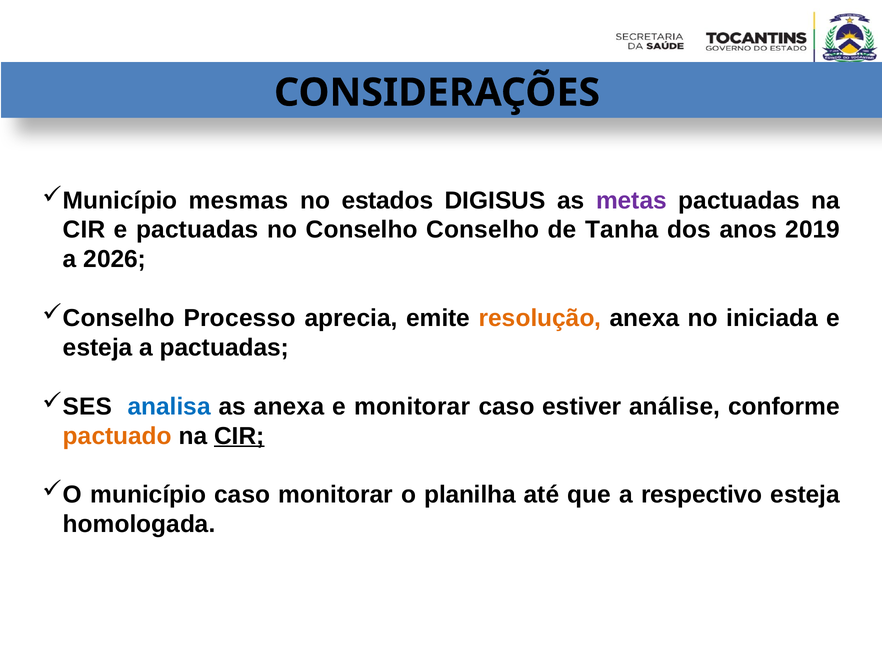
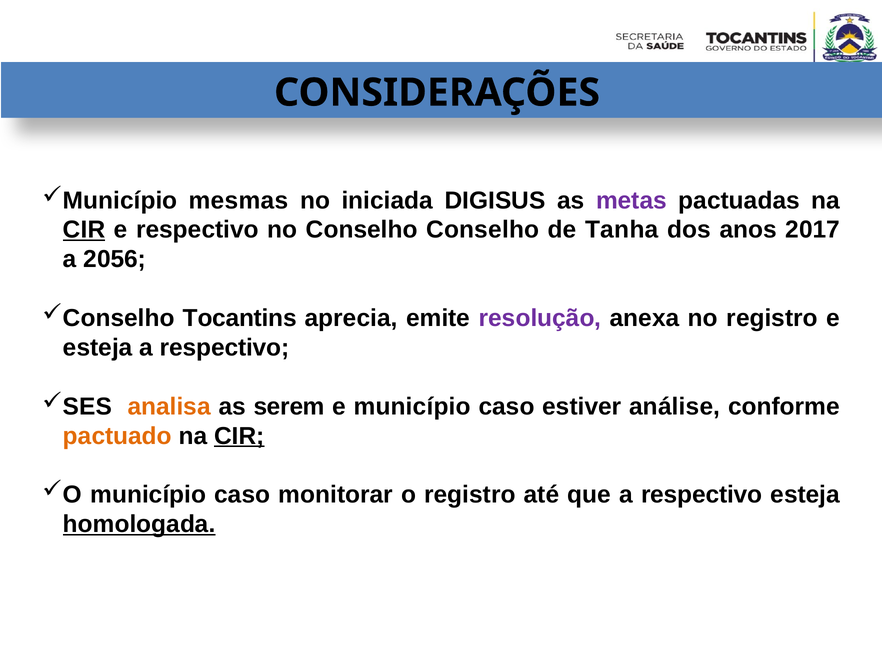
estados: estados -> iniciada
CIR at (84, 230) underline: none -> present
e pactuadas: pactuadas -> respectivo
2019: 2019 -> 2017
2026: 2026 -> 2056
Processo: Processo -> Tocantins
resolução colour: orange -> purple
no iniciada: iniciada -> registro
pactuadas at (224, 347): pactuadas -> respectivo
analisa colour: blue -> orange
as anexa: anexa -> serem
e monitorar: monitorar -> município
o planilha: planilha -> registro
homologada underline: none -> present
